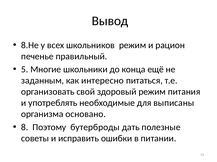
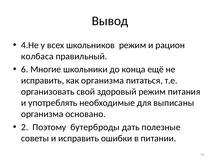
8.Не: 8.Не -> 4.Не
печенье: печенье -> колбаса
5: 5 -> 6
заданным at (43, 81): заданным -> исправить
как интересно: интересно -> организма
8: 8 -> 2
